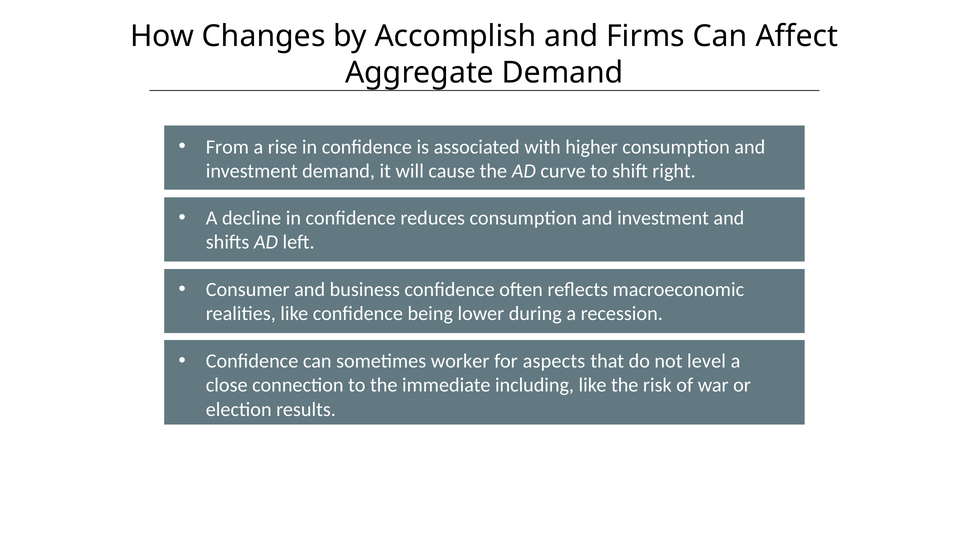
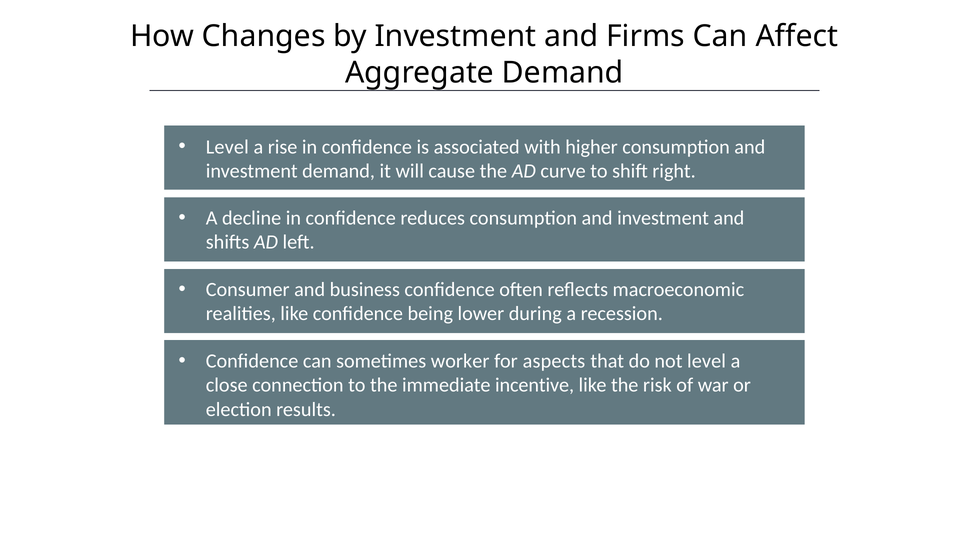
by Accomplish: Accomplish -> Investment
From at (227, 147): From -> Level
including: including -> incentive
